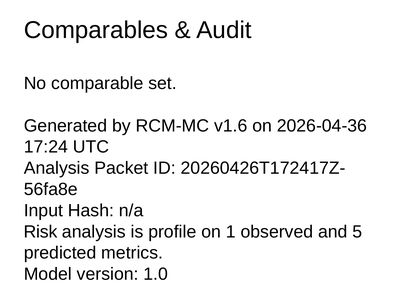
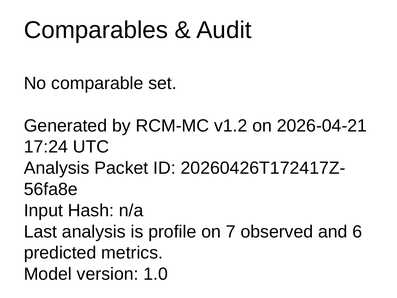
v1.6: v1.6 -> v1.2
2026-04-36: 2026-04-36 -> 2026-04-21
Risk: Risk -> Last
1: 1 -> 7
5: 5 -> 6
